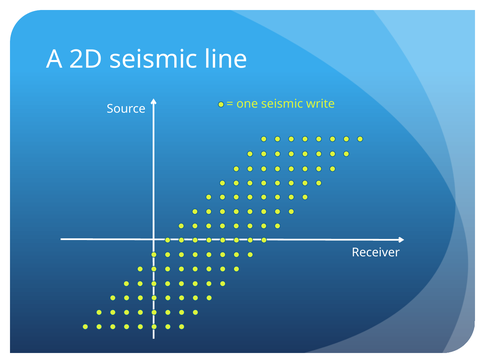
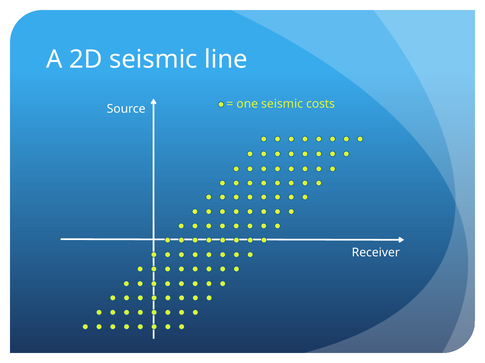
write: write -> costs
